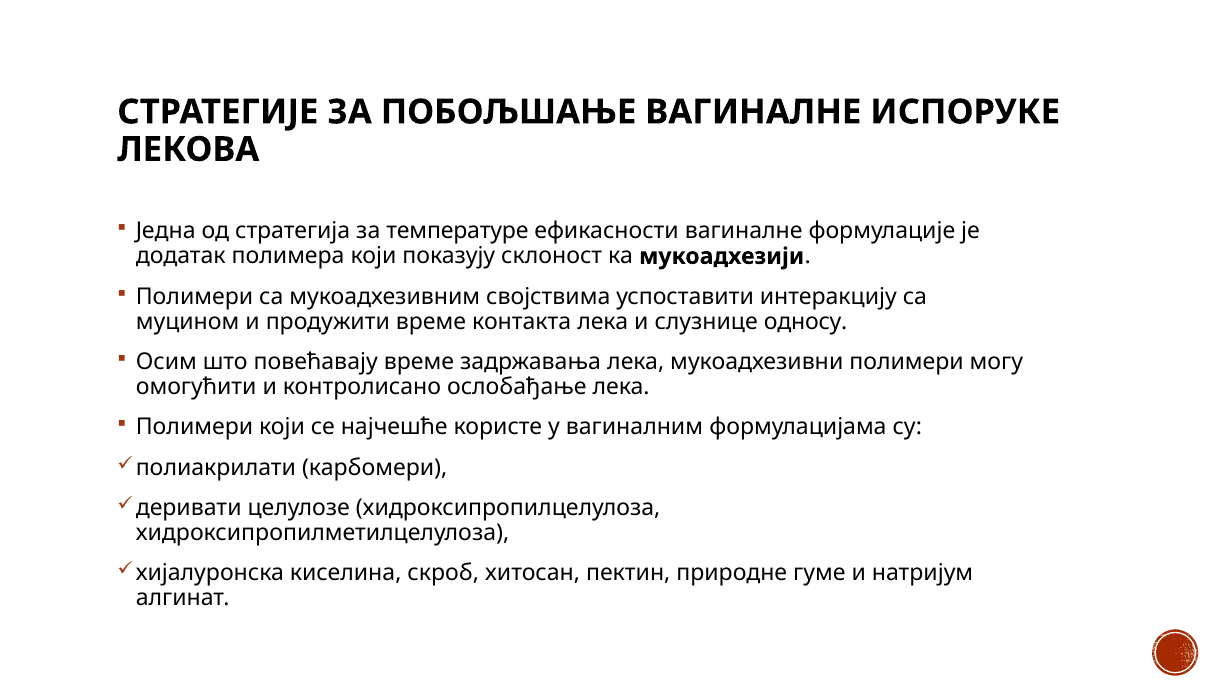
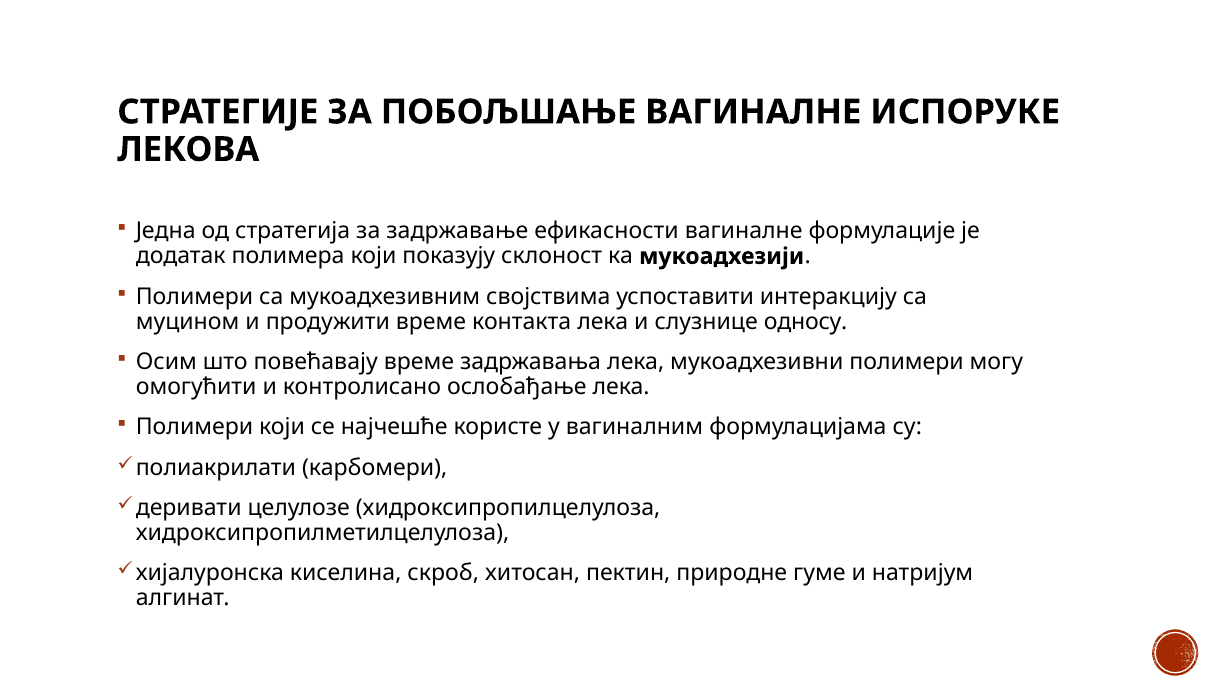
температуре: температуре -> задржавање
